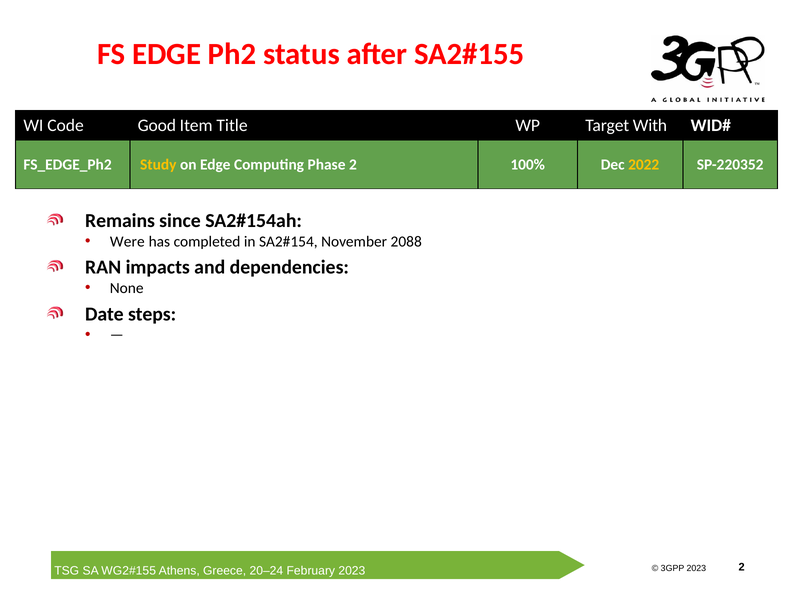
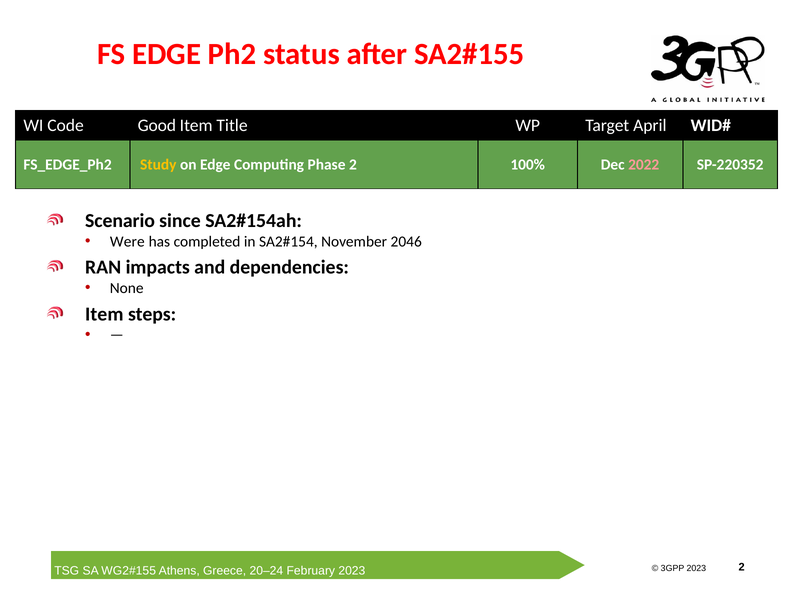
With: With -> April
2022 colour: yellow -> pink
Remains: Remains -> Scenario
2088: 2088 -> 2046
Date at (104, 314): Date -> Item
